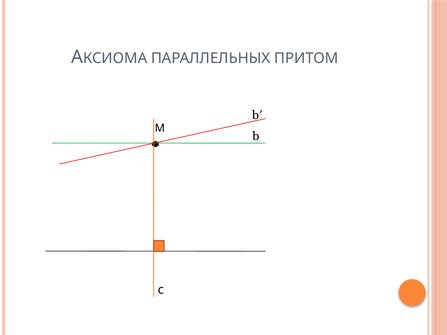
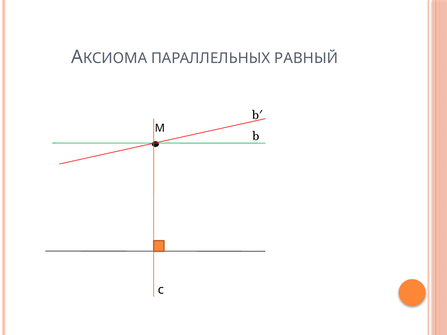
ПРИТОМ: ПРИТОМ -> РАВНЫЙ
